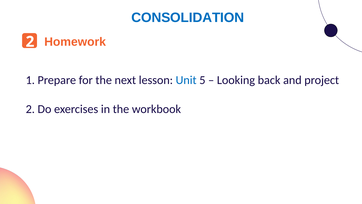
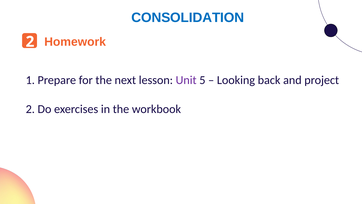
Unit colour: blue -> purple
